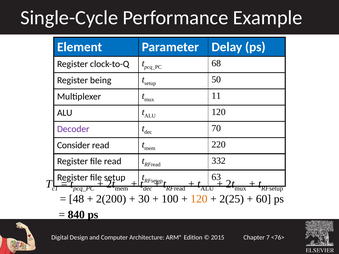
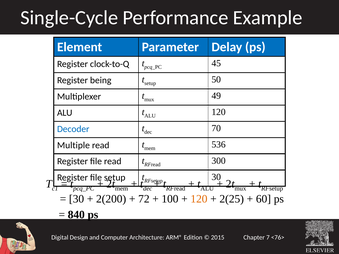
68: 68 -> 45
11: 11 -> 49
Decoder colour: purple -> blue
Consider: Consider -> Multiple
220: 220 -> 536
332: 332 -> 300
63 at (216, 177): 63 -> 30
48 at (77, 199): 48 -> 30
30: 30 -> 72
